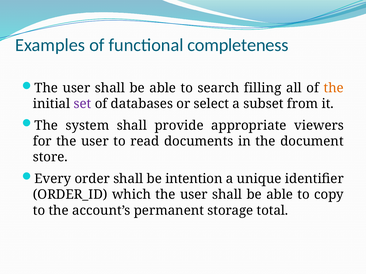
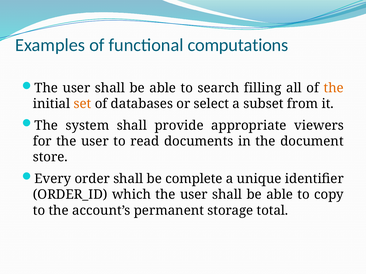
completeness: completeness -> computations
set colour: purple -> orange
intention: intention -> complete
